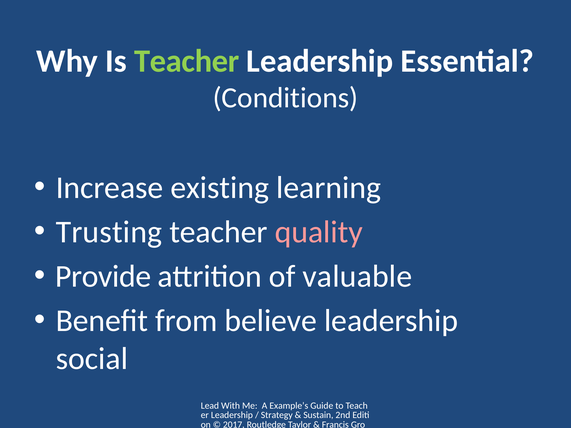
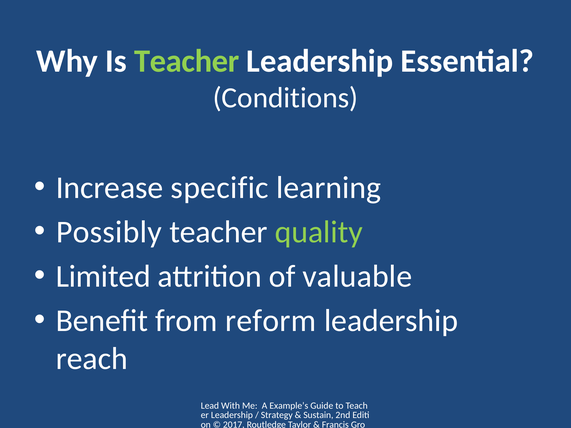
existing: existing -> specific
Trusting: Trusting -> Possibly
quality colour: pink -> light green
Provide: Provide -> Limited
believe: believe -> reform
social: social -> reach
